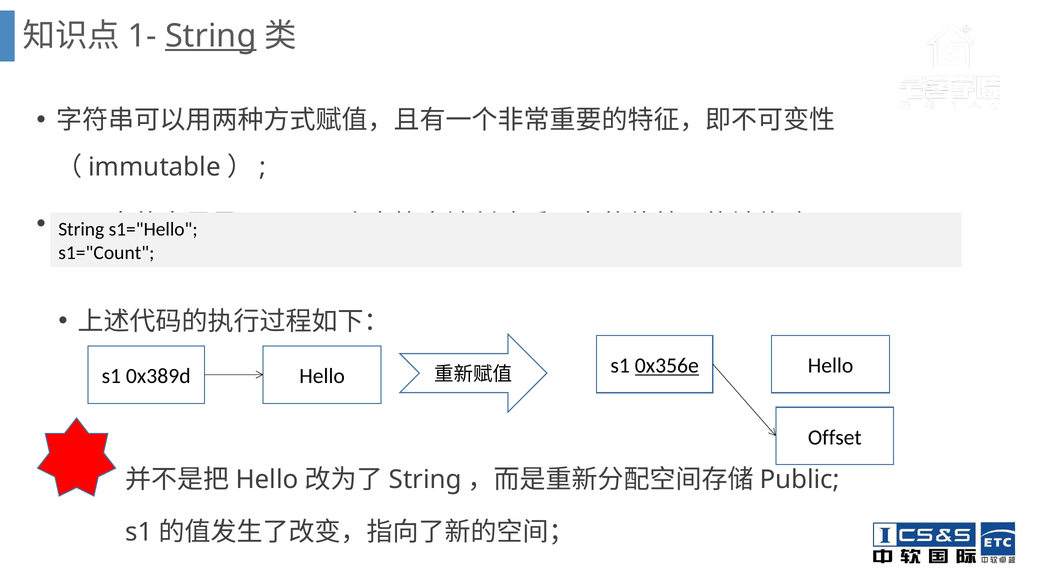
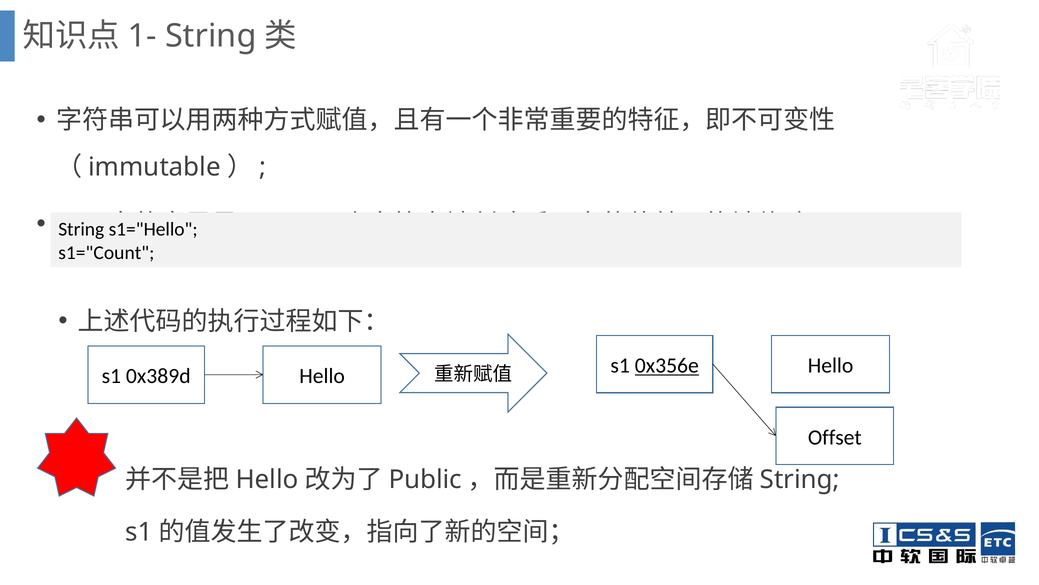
String at (211, 36) underline: present -> none
String at (425, 479): String -> Public
Public at (800, 479): Public -> String
